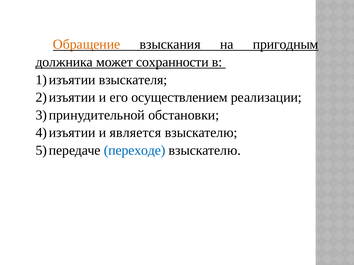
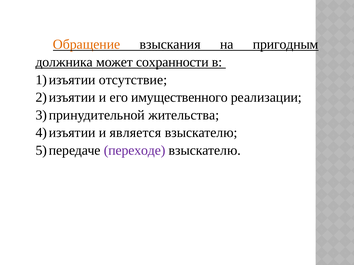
взыскателя: взыскателя -> отсутствие
осуществлением: осуществлением -> имущественного
обстановки: обстановки -> жительства
переходе colour: blue -> purple
